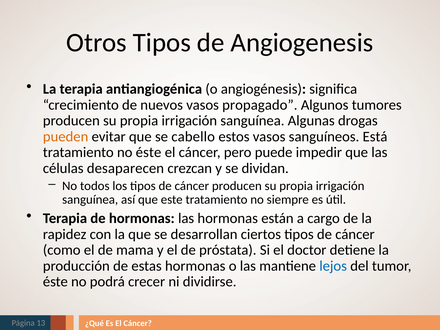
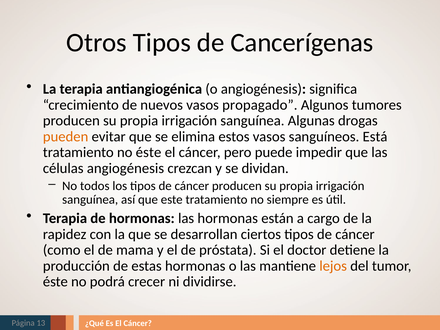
Angiogenesis: Angiogenesis -> Cancerígenas
cabello: cabello -> elimina
células desaparecen: desaparecen -> angiogénesis
lejos colour: blue -> orange
